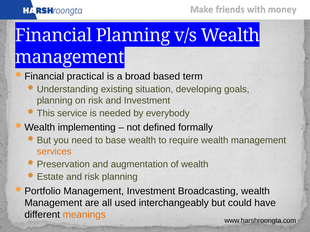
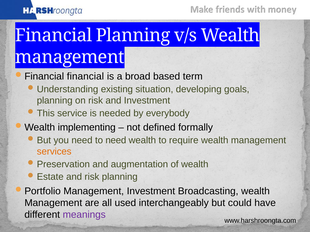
practical at (85, 77): practical -> financial
to base: base -> need
meanings colour: orange -> purple
